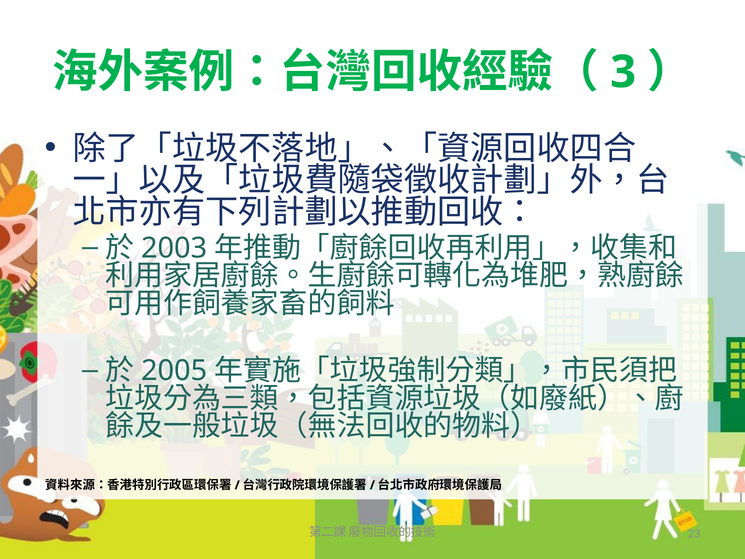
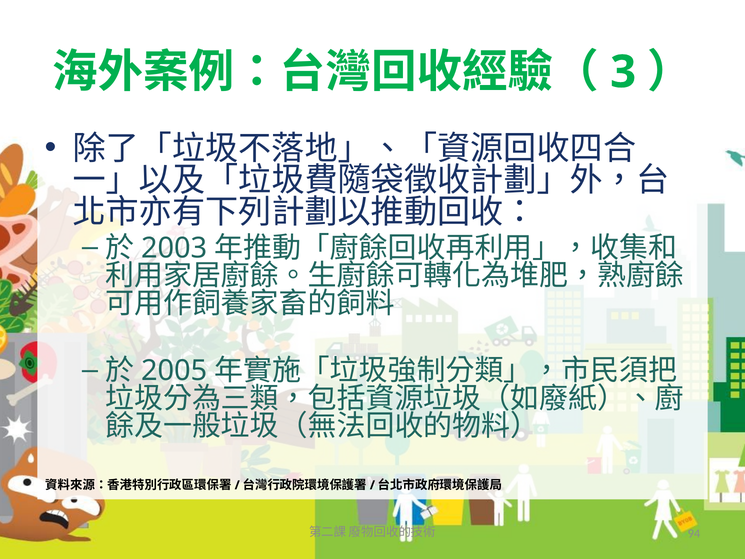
23: 23 -> 94
